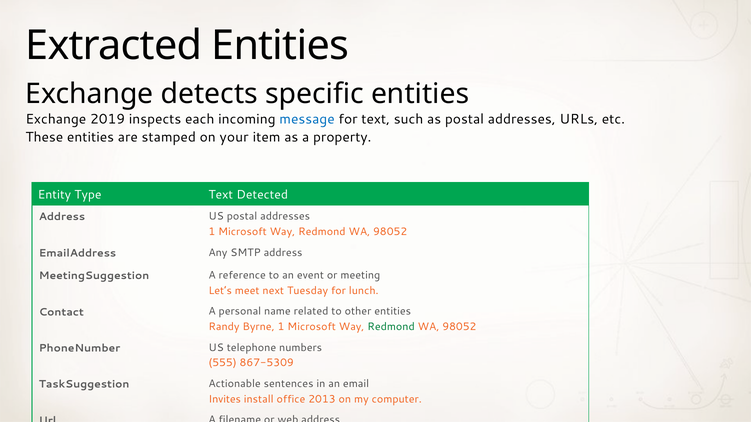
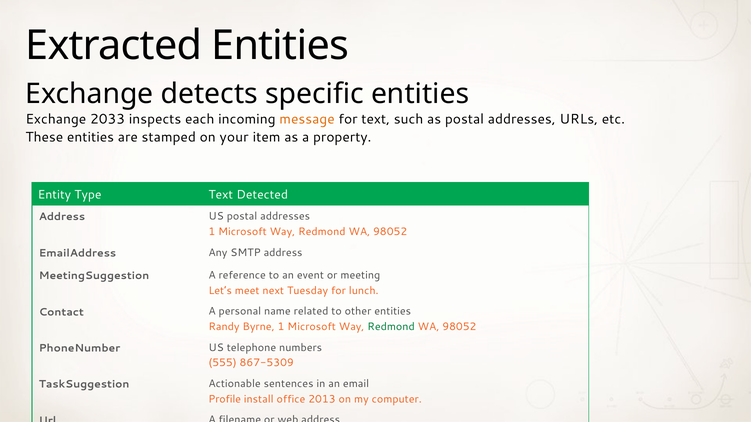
2019: 2019 -> 2033
message colour: blue -> orange
Invites: Invites -> Profile
